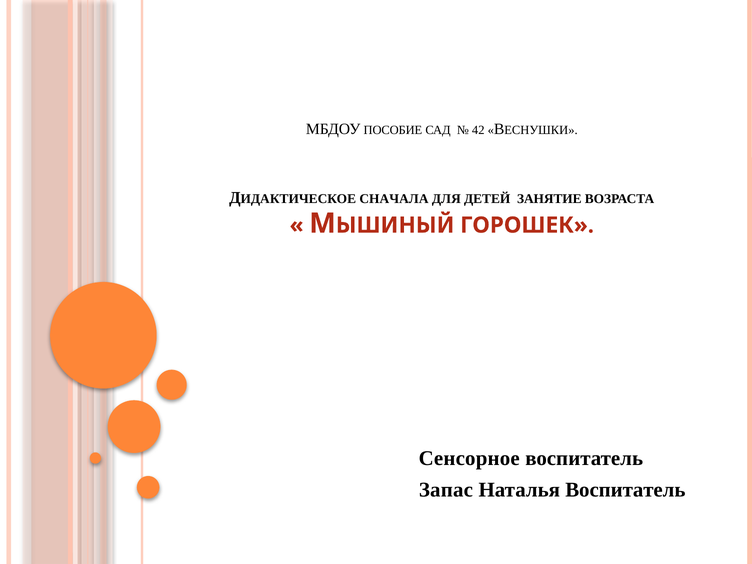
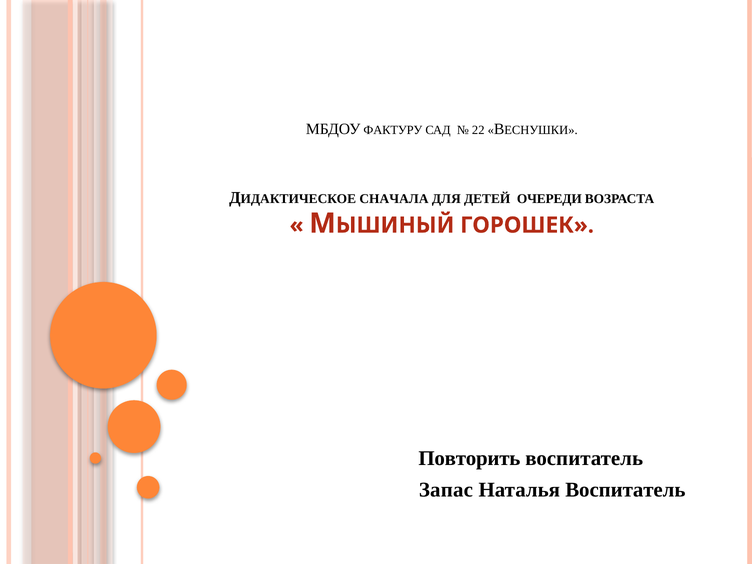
ПОСОБИЕ: ПОСОБИЕ -> ФАКТУРУ
42: 42 -> 22
ЗАНЯТИЕ: ЗАНЯТИЕ -> ОЧЕРЕДИ
Сенсорное: Сенсорное -> Повторить
